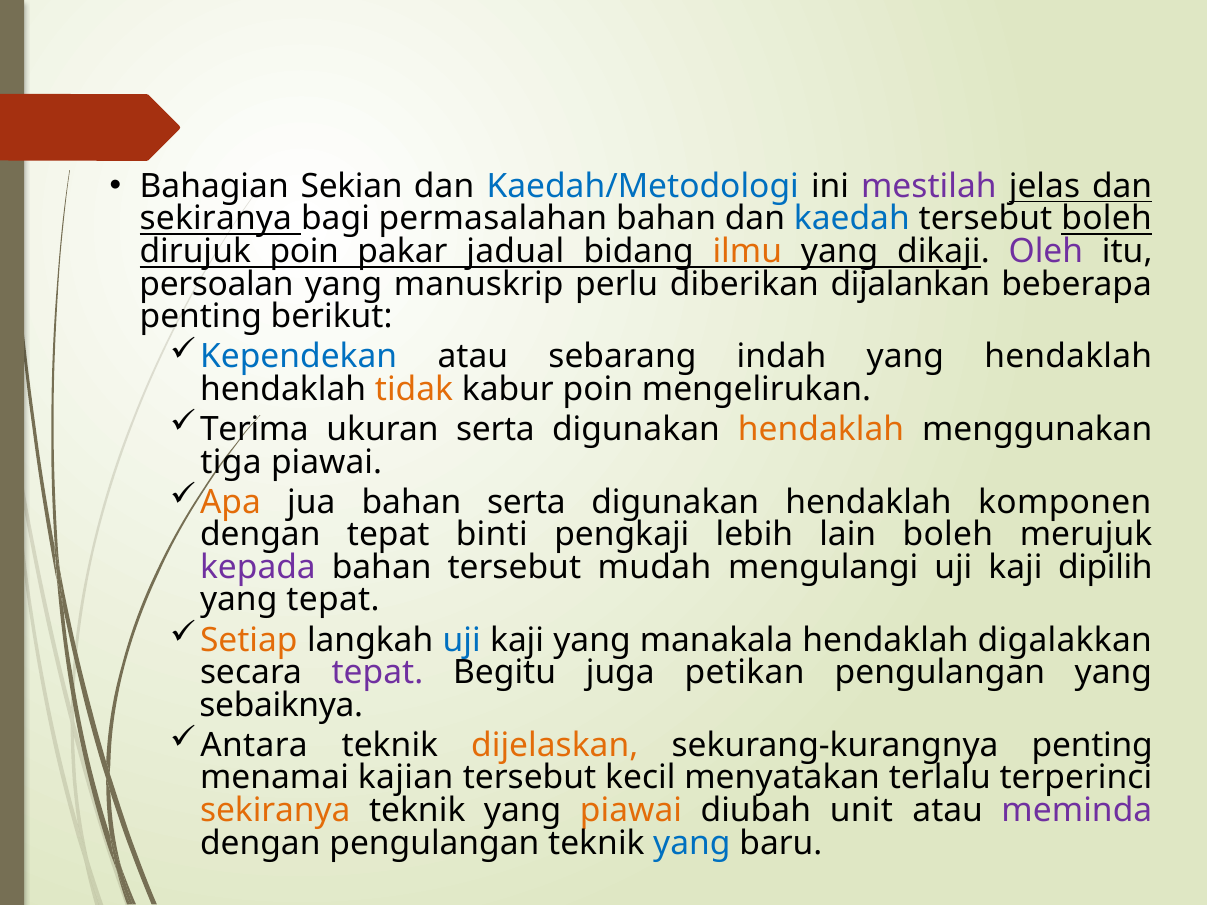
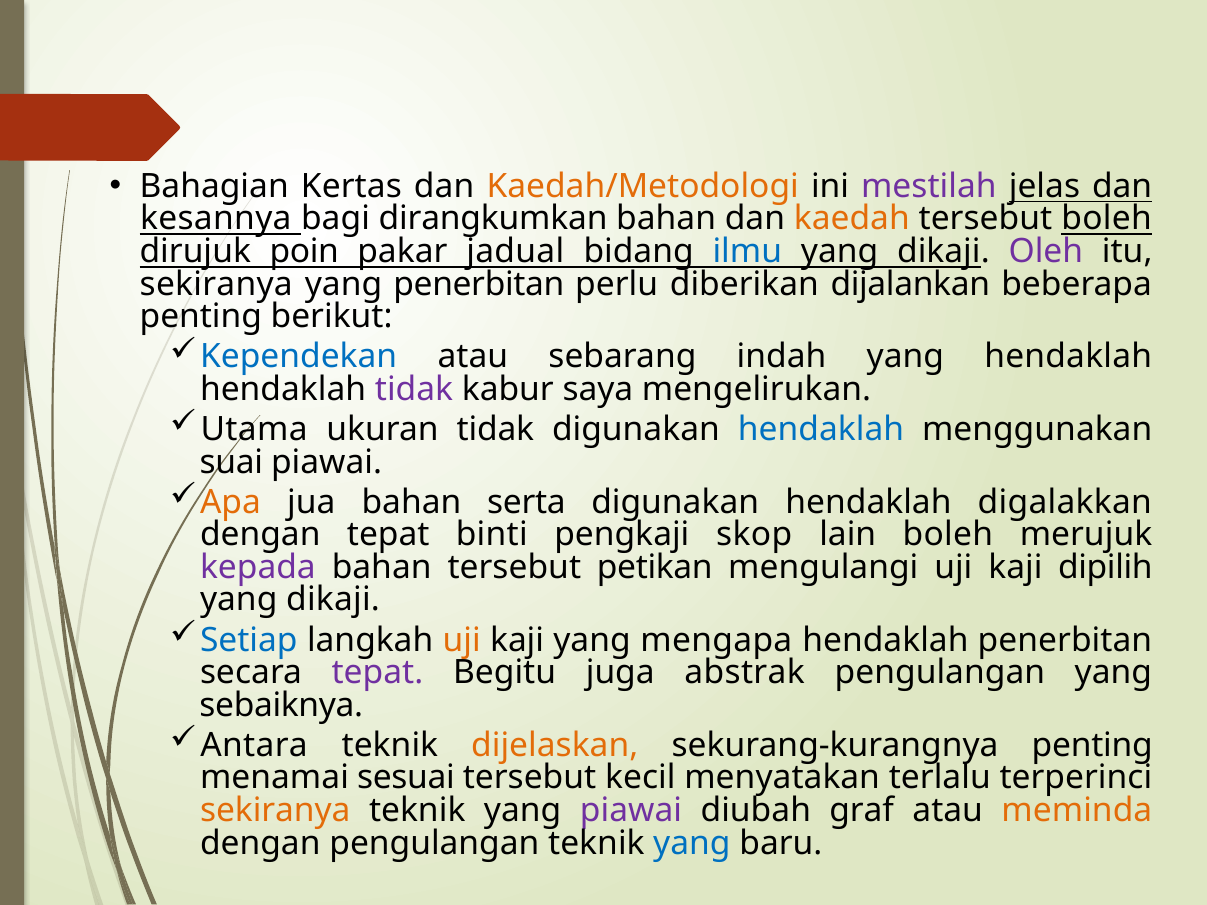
Sekian: Sekian -> Kertas
Kaedah/Metodologi colour: blue -> orange
sekiranya at (216, 219): sekiranya -> kesannya
permasalahan: permasalahan -> dirangkumkan
kaedah colour: blue -> orange
ilmu colour: orange -> blue
persoalan at (217, 284): persoalan -> sekiranya
yang manuskrip: manuskrip -> penerbitan
tidak at (414, 389) colour: orange -> purple
kabur poin: poin -> saya
Terima: Terima -> Utama
ukuran serta: serta -> tidak
hendaklah at (821, 430) colour: orange -> blue
tiga: tiga -> suai
komponen: komponen -> digalakkan
lebih: lebih -> skop
mudah: mudah -> petikan
tepat at (333, 600): tepat -> dikaji
Setiap colour: orange -> blue
uji at (462, 640) colour: blue -> orange
manakala: manakala -> mengapa
hendaklah digalakkan: digalakkan -> penerbitan
petikan: petikan -> abstrak
kajian: kajian -> sesuai
piawai at (631, 811) colour: orange -> purple
unit: unit -> graf
meminda colour: purple -> orange
